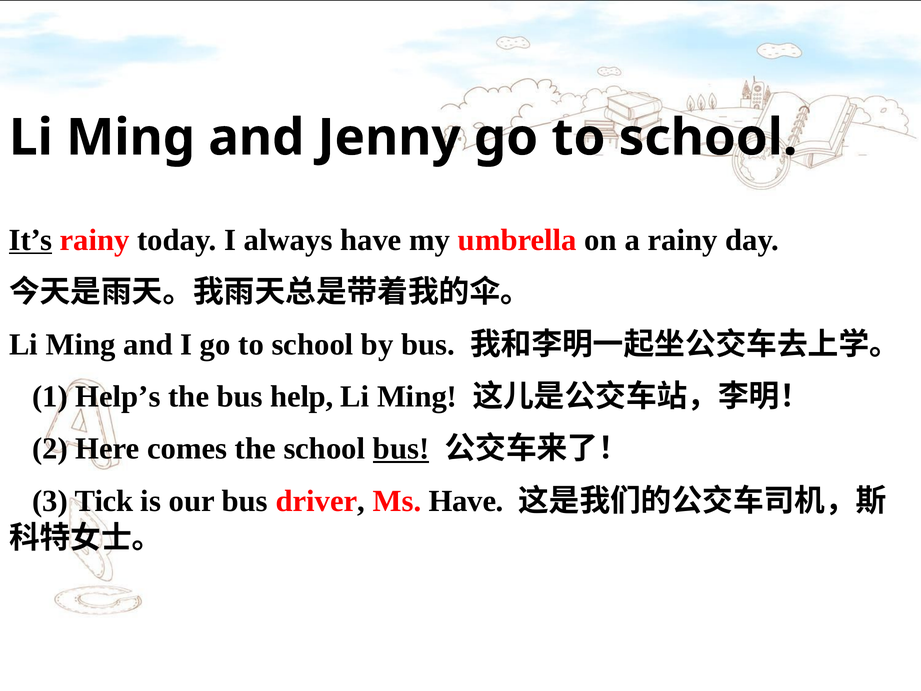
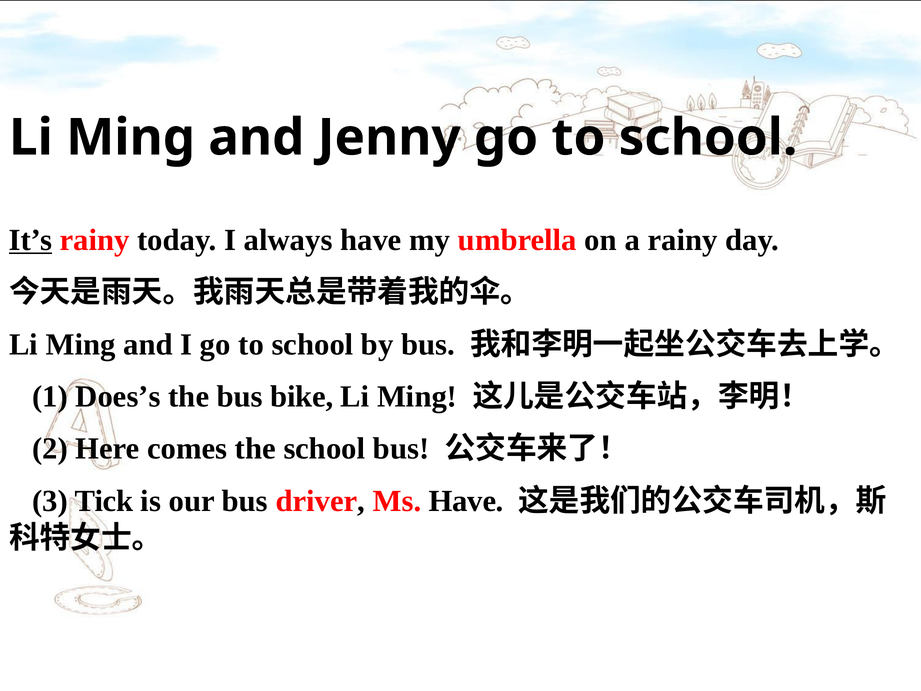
Help’s: Help’s -> Does’s
help: help -> bike
bus at (401, 449) underline: present -> none
